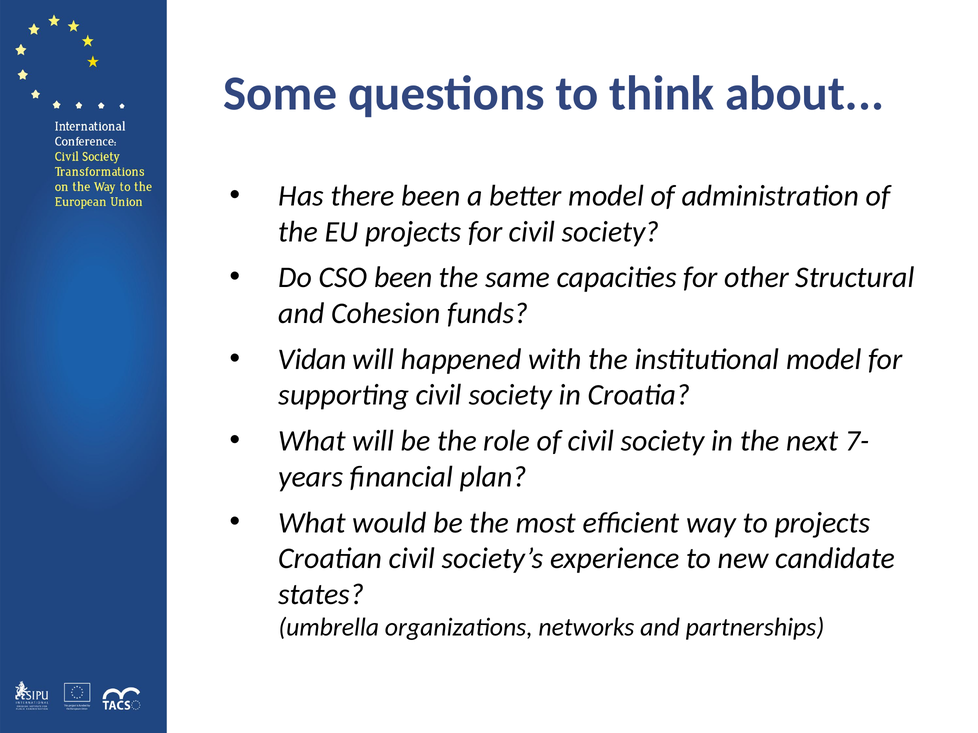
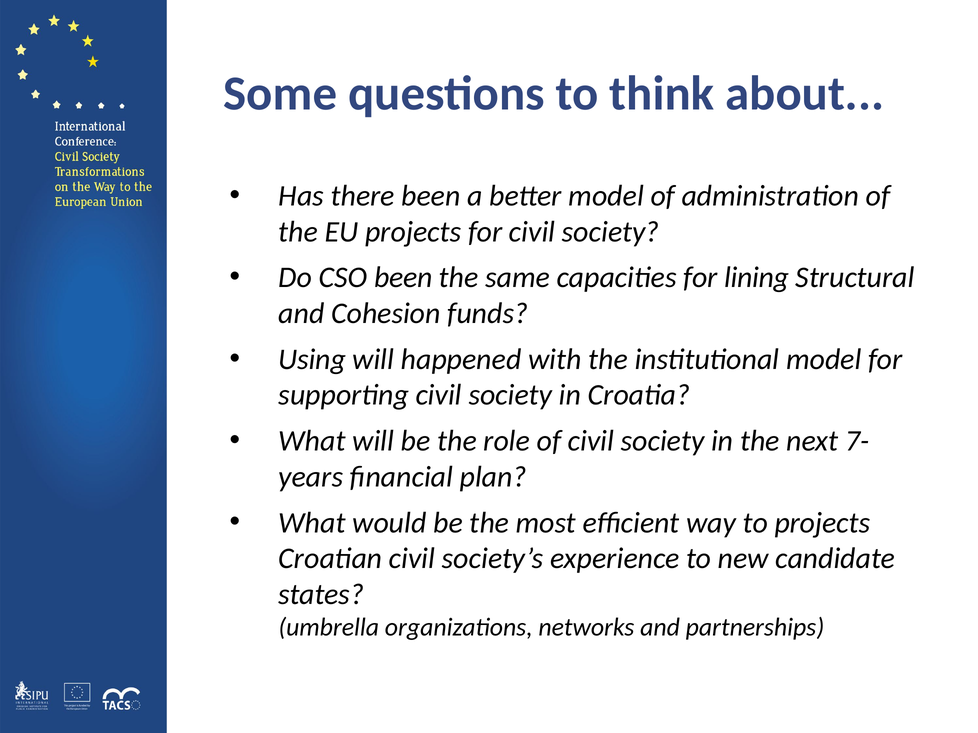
other: other -> lining
Vidan: Vidan -> Using
